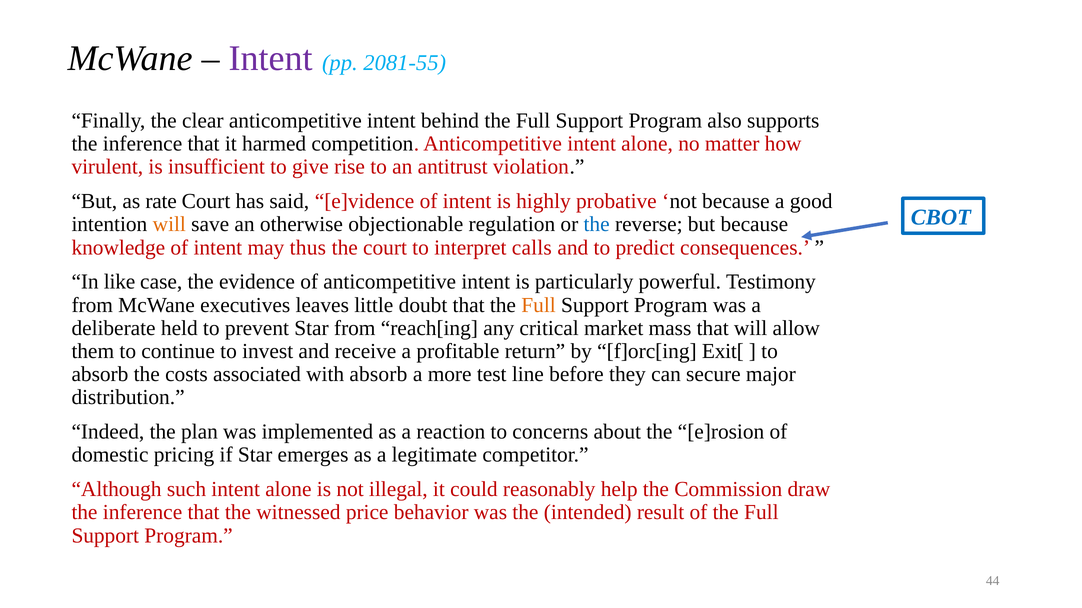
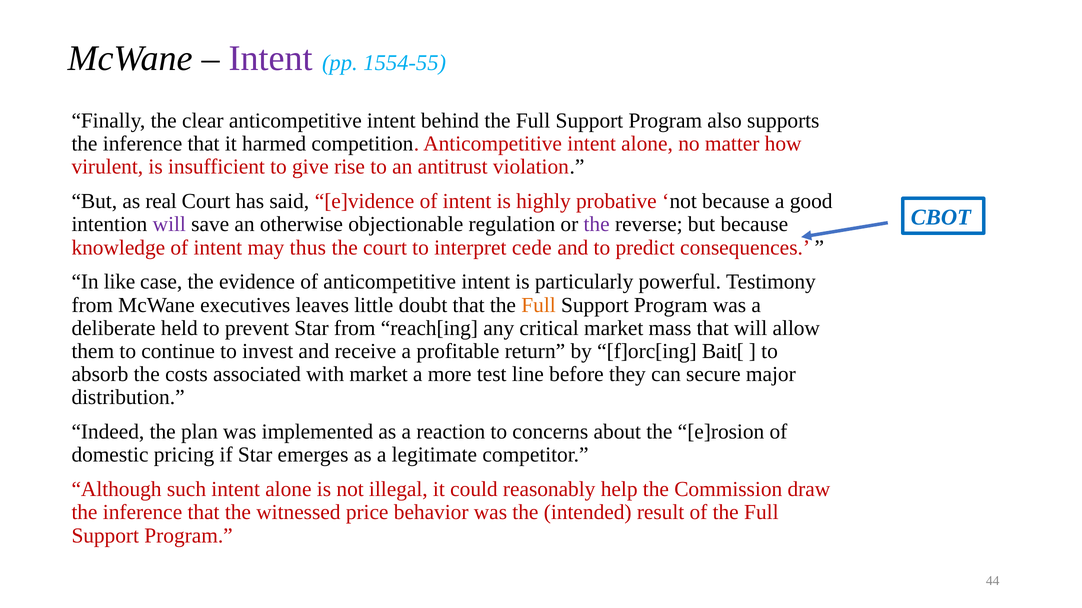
2081-55: 2081-55 -> 1554-55
rate: rate -> real
will at (169, 225) colour: orange -> purple
the at (597, 225) colour: blue -> purple
calls: calls -> cede
Exit[: Exit[ -> Bait[
with absorb: absorb -> market
